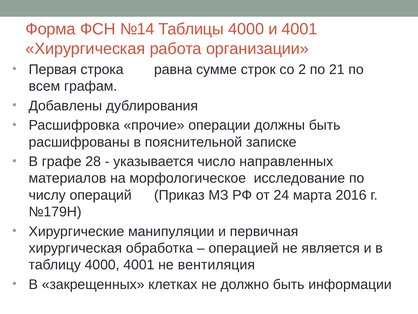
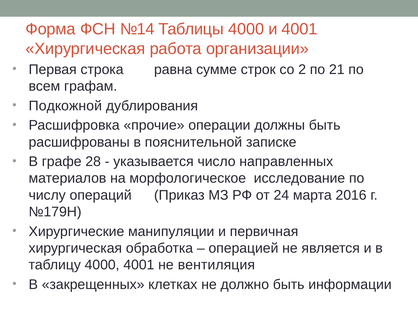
Добавлены: Добавлены -> Подкожной
